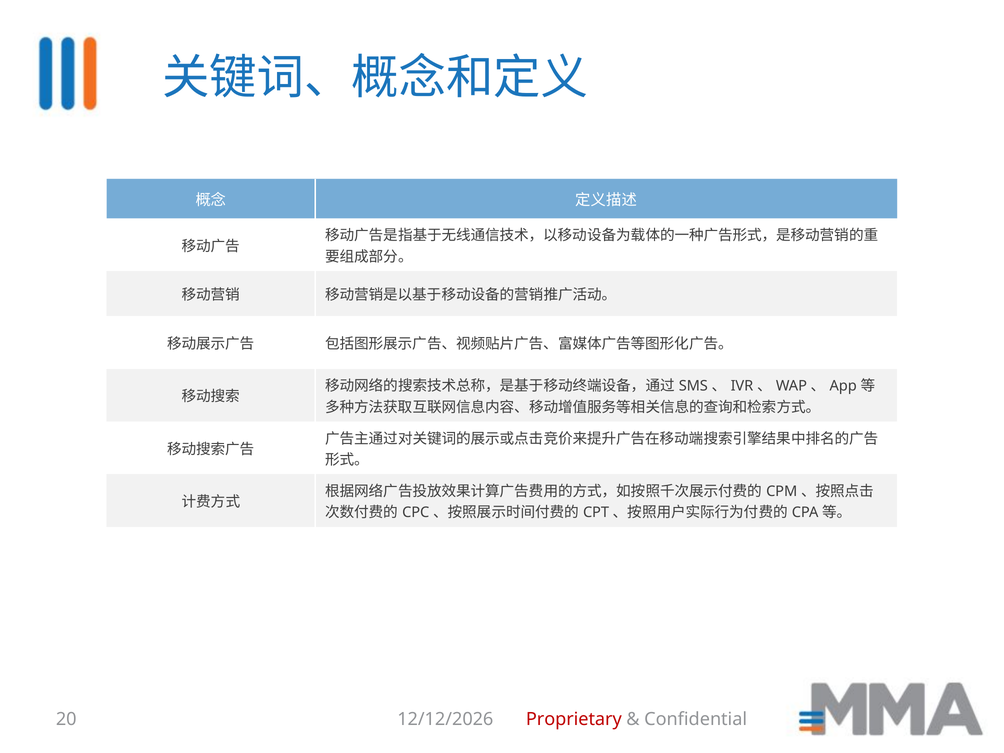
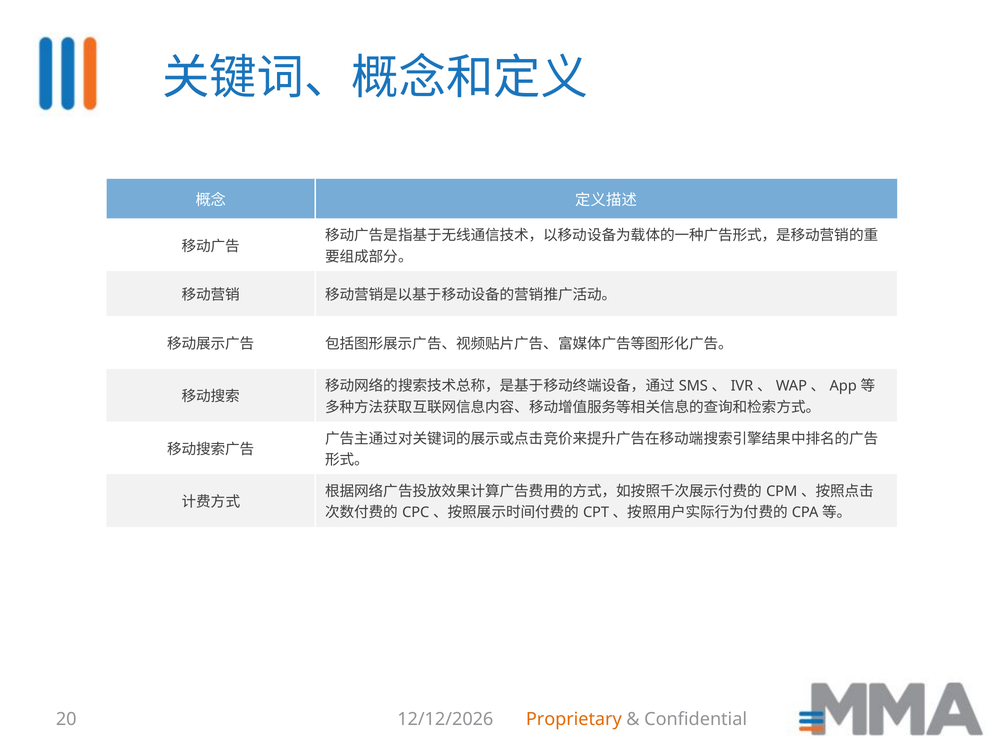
Proprietary colour: red -> orange
